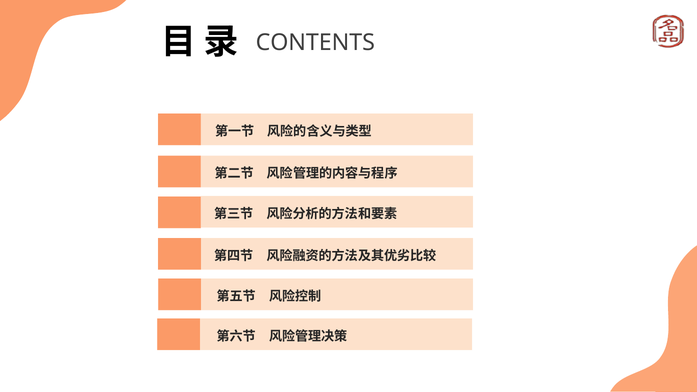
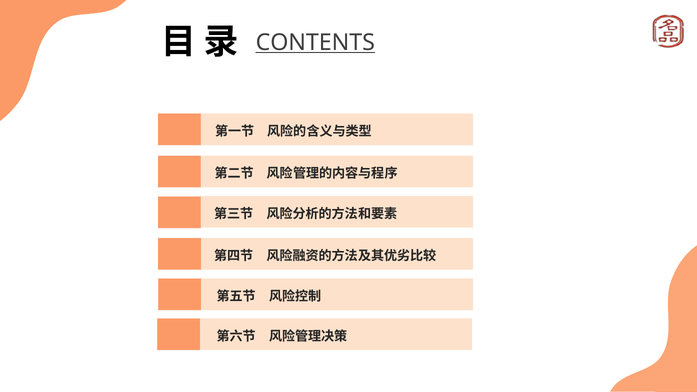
CONTENTS underline: none -> present
